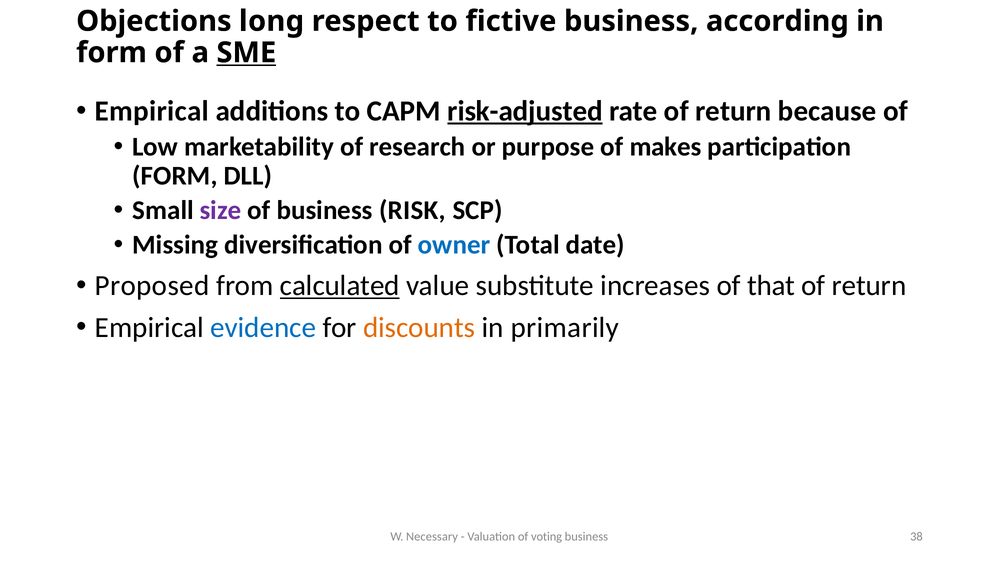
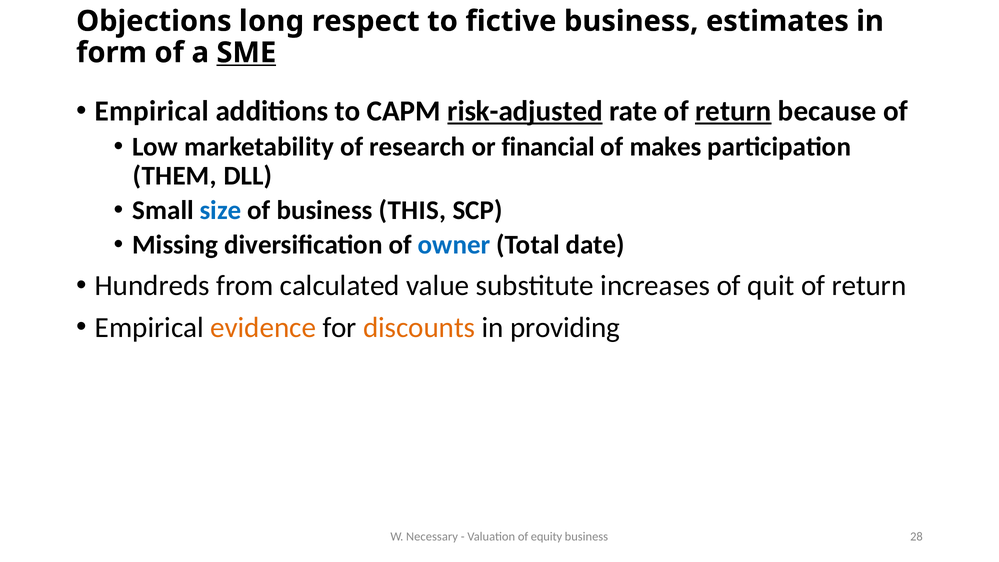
according: according -> estimates
return at (733, 111) underline: none -> present
purpose: purpose -> financial
FORM at (175, 176): FORM -> THEM
size colour: purple -> blue
RISK: RISK -> THIS
Proposed: Proposed -> Hundreds
calculated underline: present -> none
that: that -> quit
evidence colour: blue -> orange
primarily: primarily -> providing
voting: voting -> equity
38: 38 -> 28
